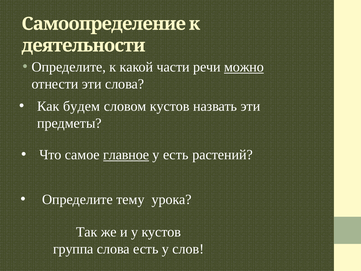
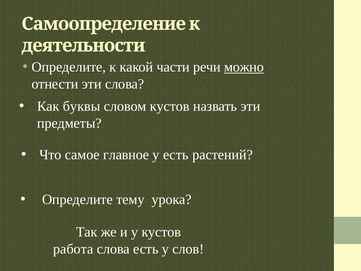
будем: будем -> буквы
главное underline: present -> none
группа: группа -> работа
